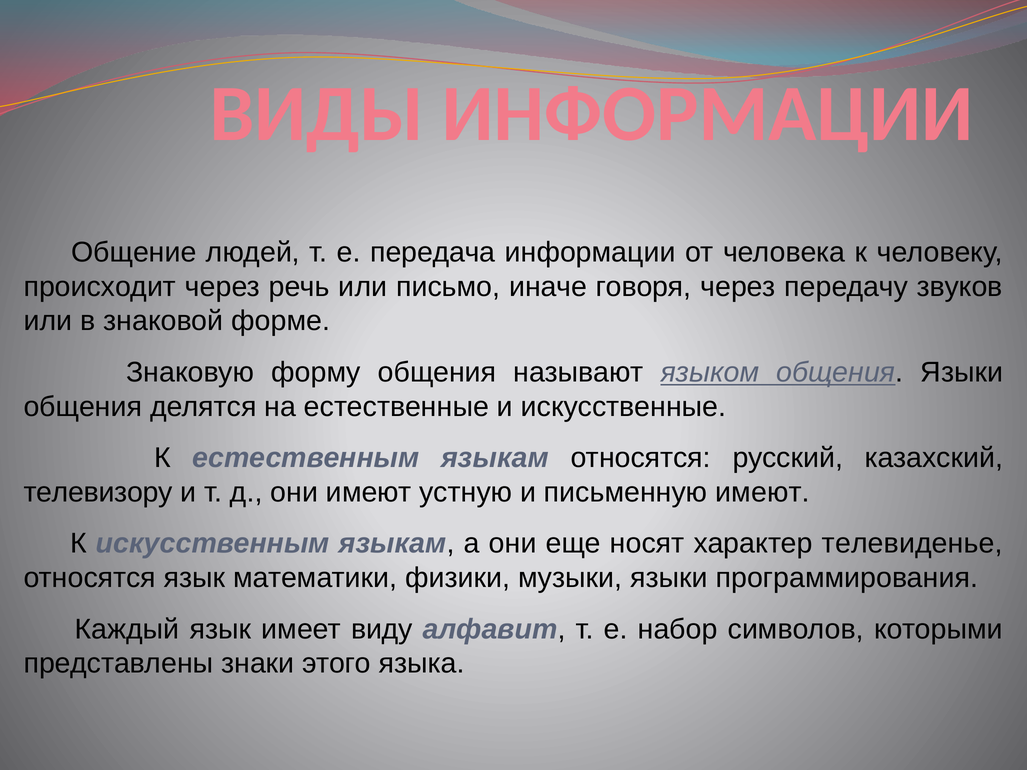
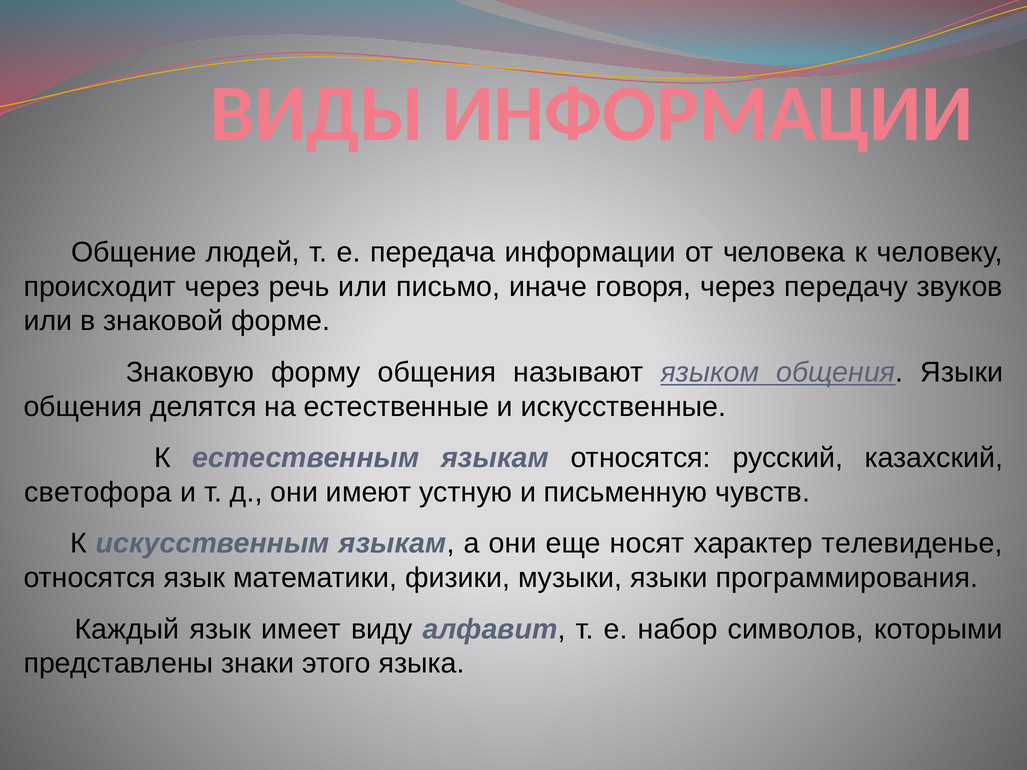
телевизору: телевизору -> светофора
письменную имеют: имеют -> чувств
